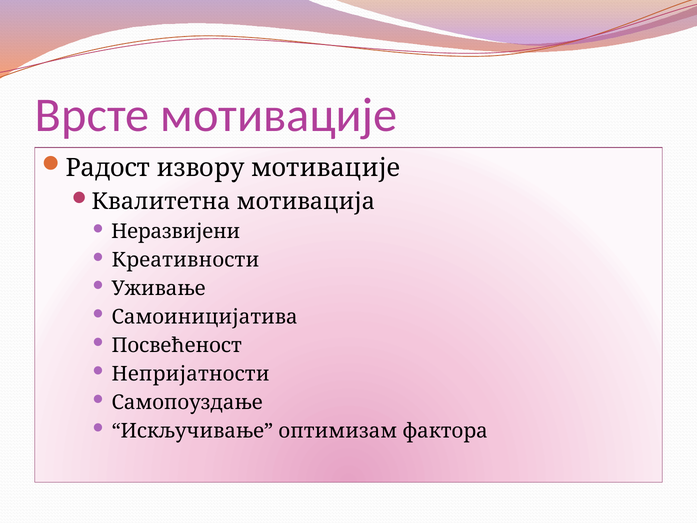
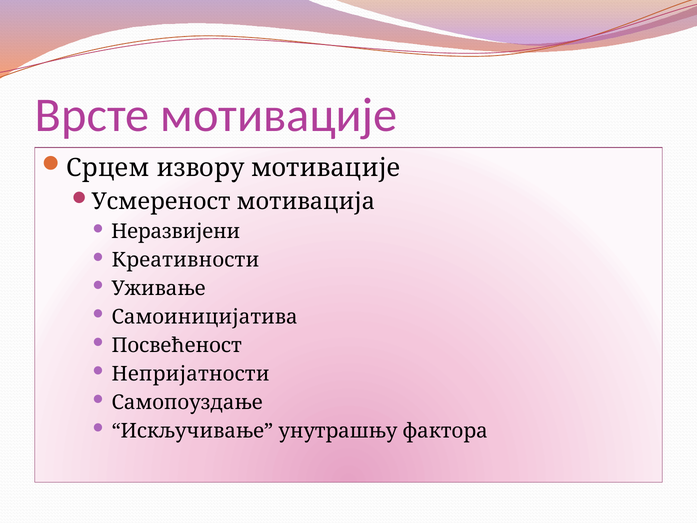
Радост: Радост -> Срцем
Квалитетна: Квалитетна -> Усмереност
оптимизам: оптимизам -> унутрашњу
